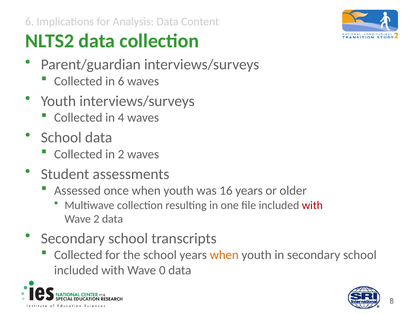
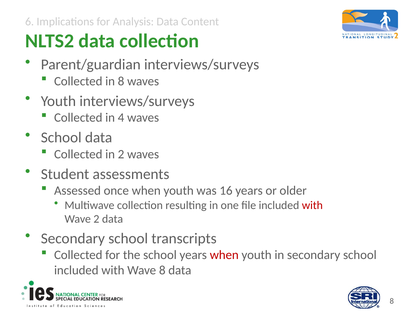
in 6: 6 -> 8
when at (224, 255) colour: orange -> red
Wave 0: 0 -> 8
